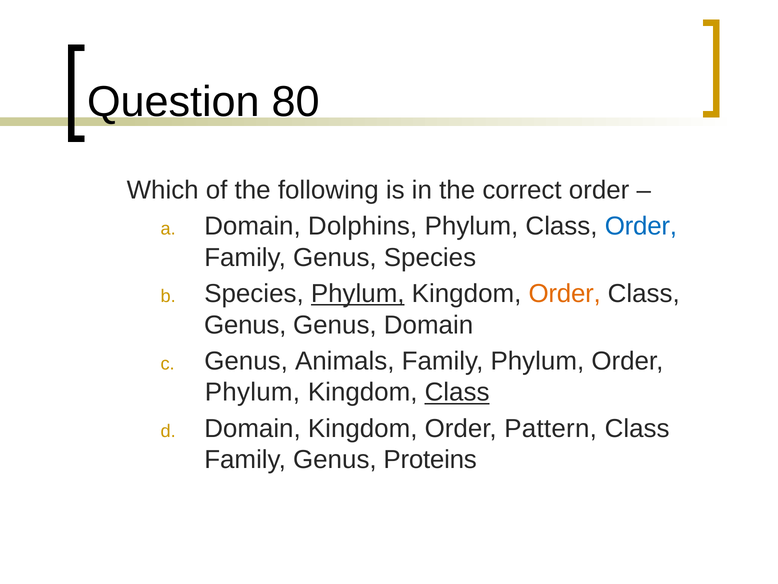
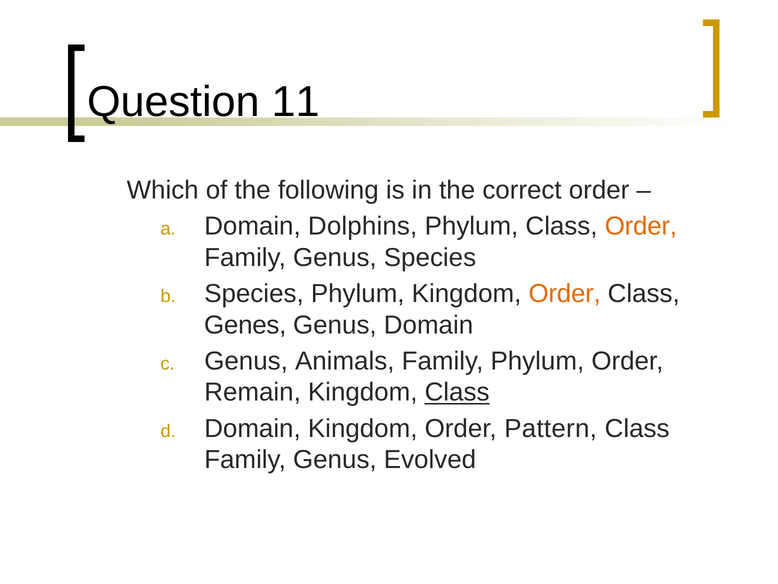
80: 80 -> 11
Order at (641, 226) colour: blue -> orange
Phylum at (358, 294) underline: present -> none
Genus at (245, 325): Genus -> Genes
Phylum at (252, 392): Phylum -> Remain
Proteins: Proteins -> Evolved
